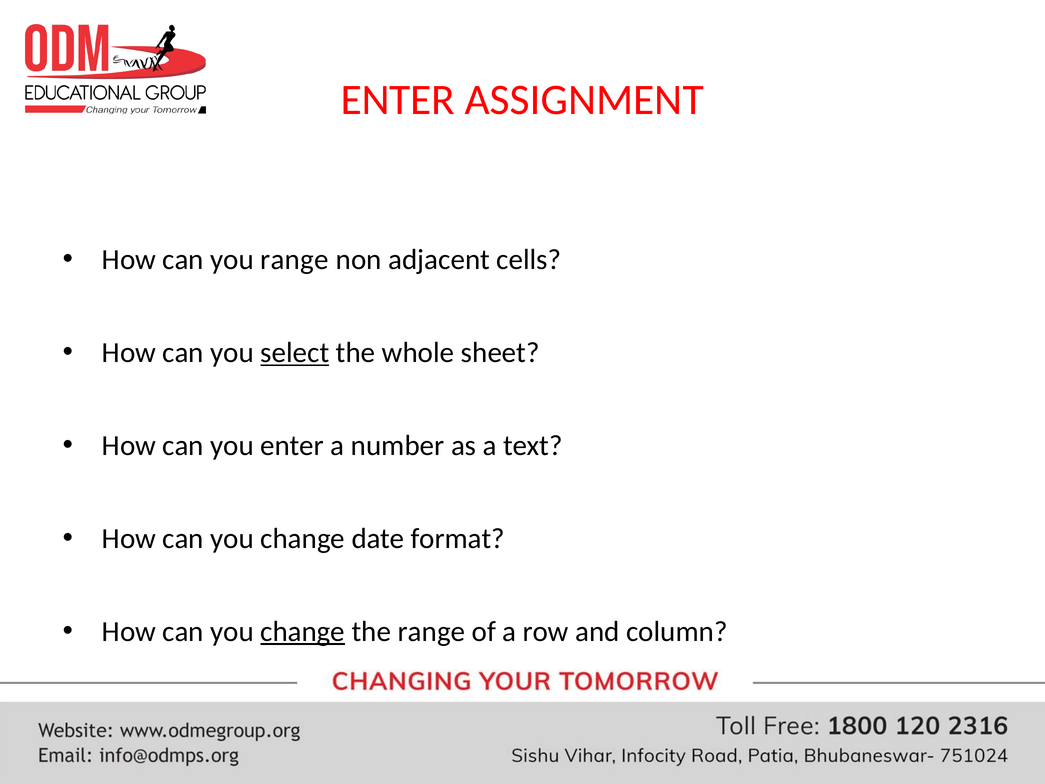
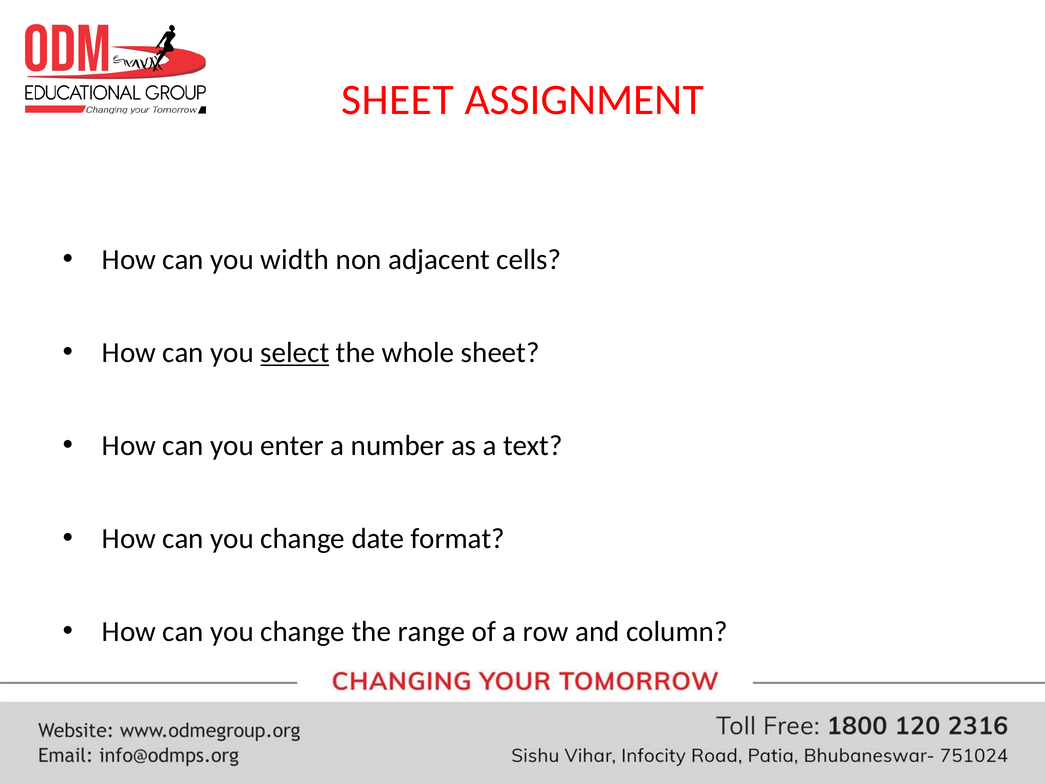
ENTER at (398, 100): ENTER -> SHEET
you range: range -> width
change at (303, 631) underline: present -> none
